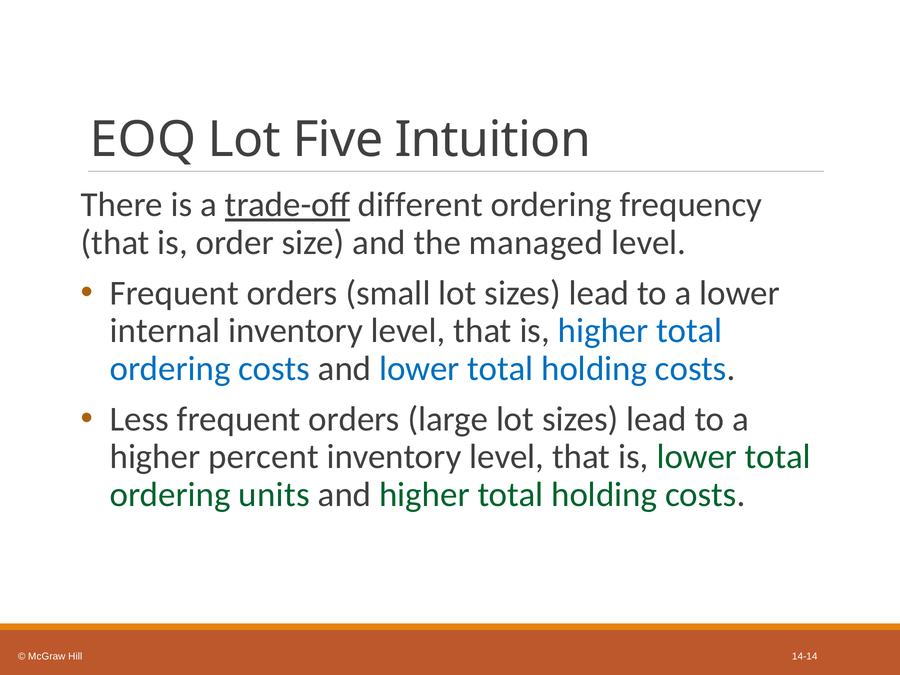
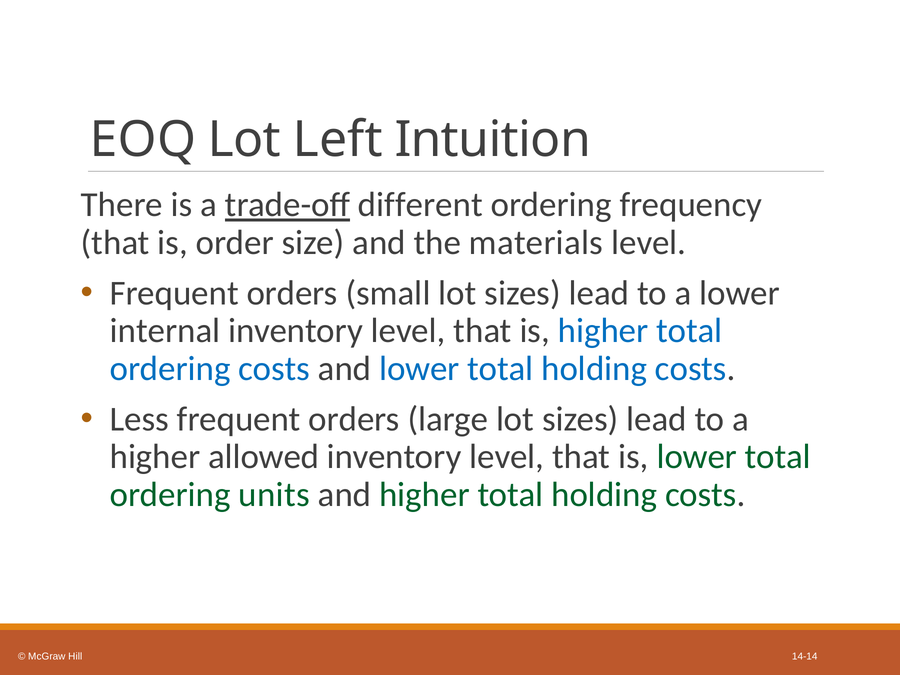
Five: Five -> Left
managed: managed -> materials
percent: percent -> allowed
